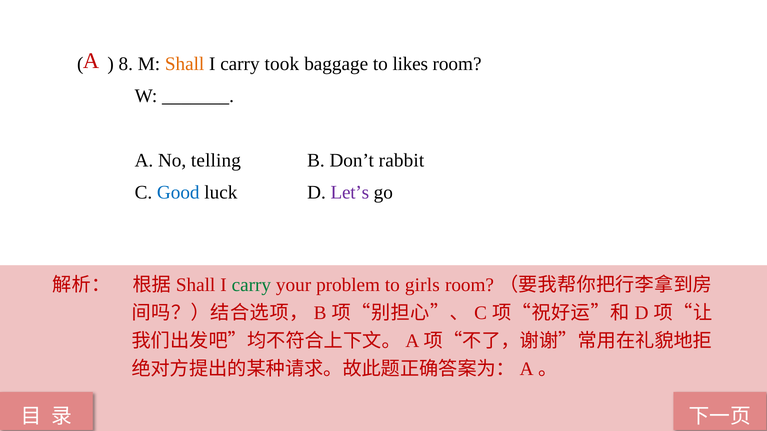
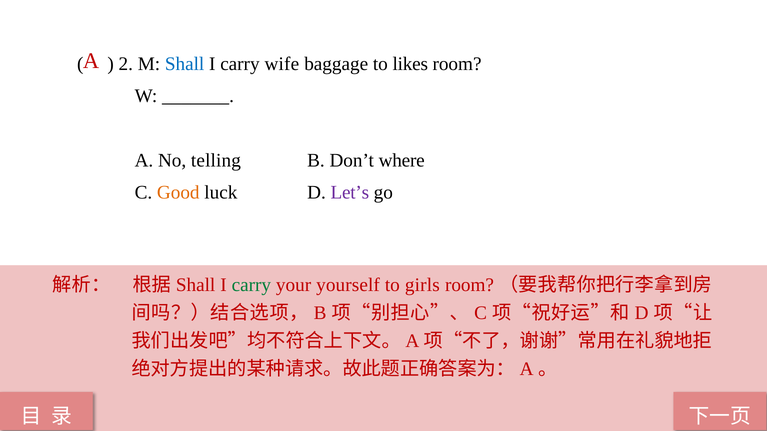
8: 8 -> 2
Shall at (185, 64) colour: orange -> blue
took: took -> wife
rabbit: rabbit -> where
Good colour: blue -> orange
problem: problem -> yourself
